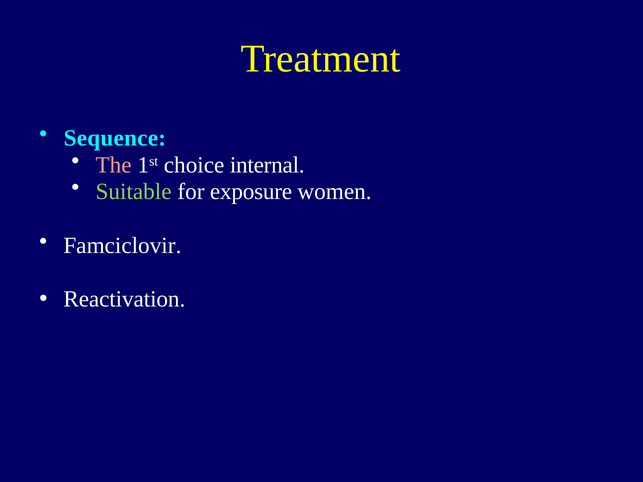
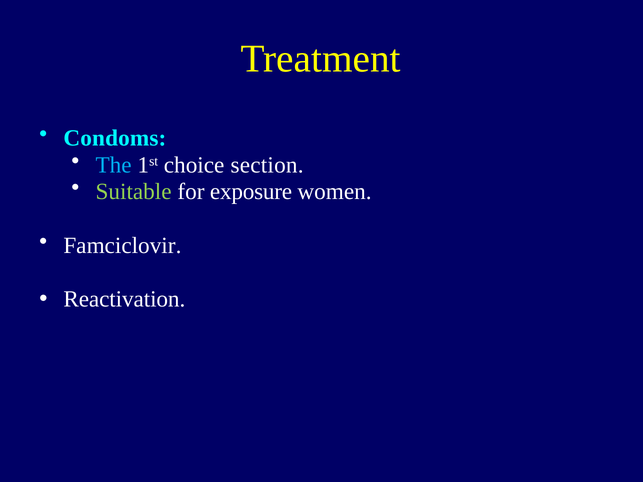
Sequence: Sequence -> Condoms
The colour: pink -> light blue
internal: internal -> section
